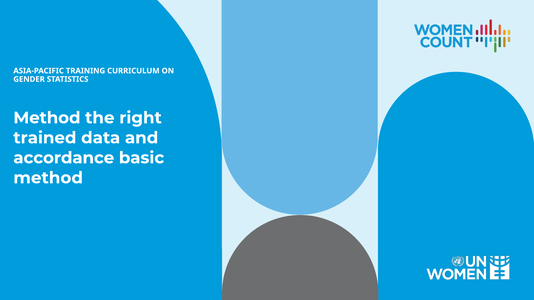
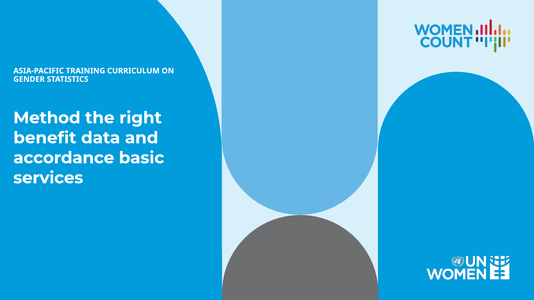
trained: trained -> benefit
method at (48, 178): method -> services
